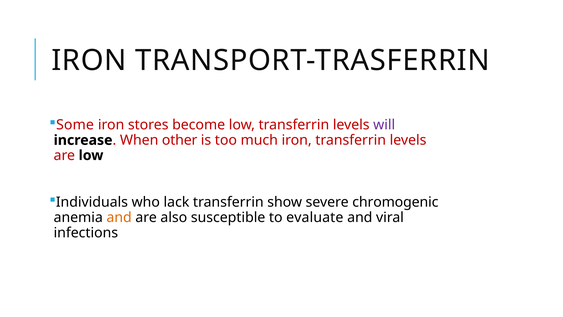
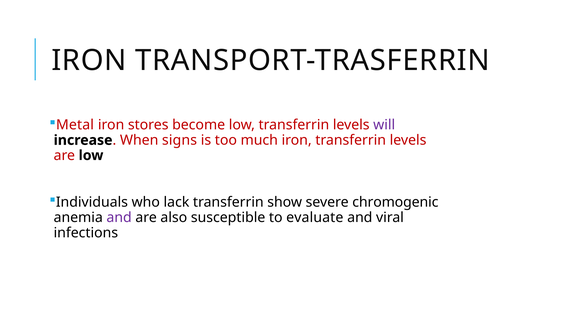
Some: Some -> Metal
other: other -> signs
and at (119, 217) colour: orange -> purple
